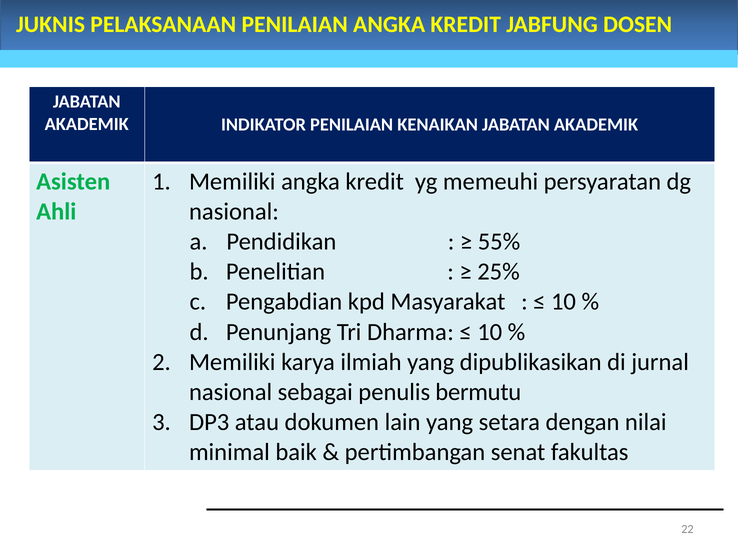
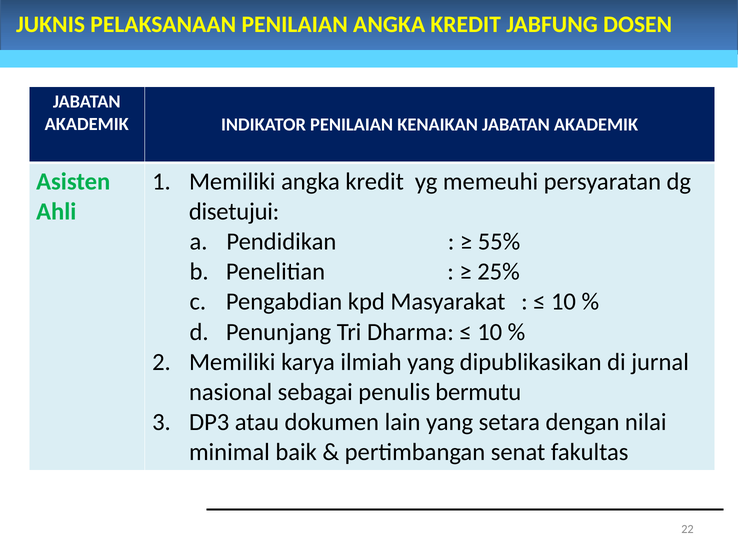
nasional at (234, 212): nasional -> disetujui
